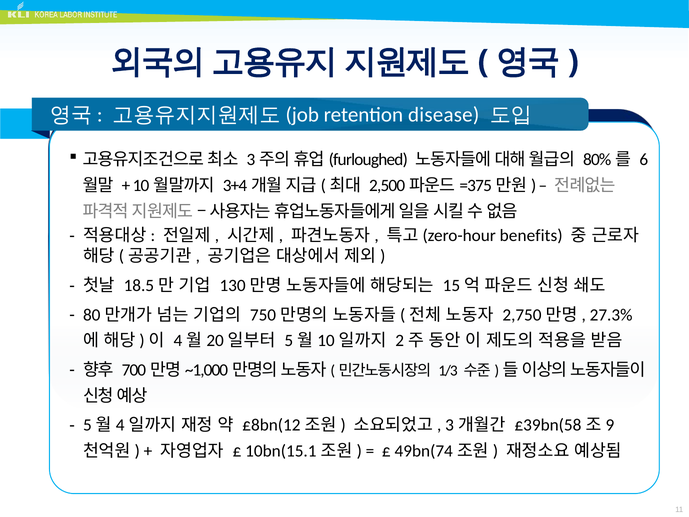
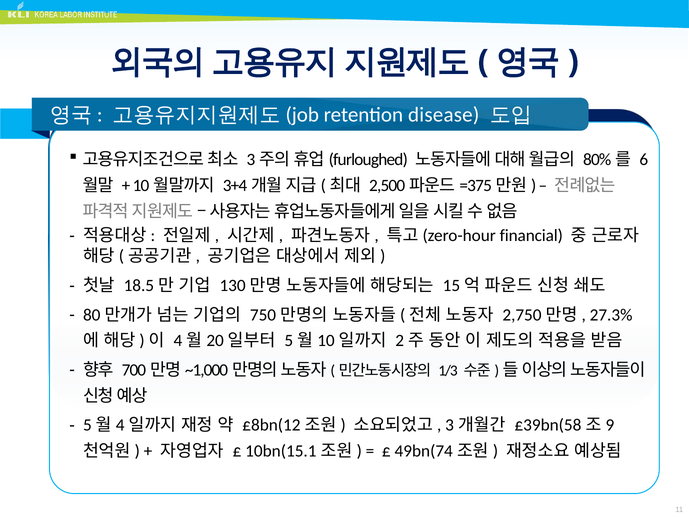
benefits: benefits -> financial
